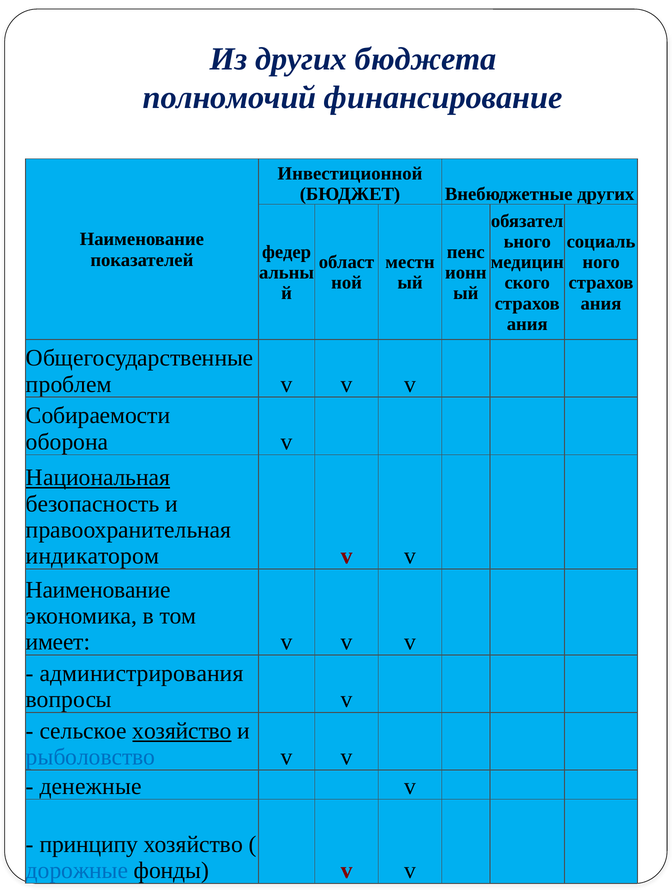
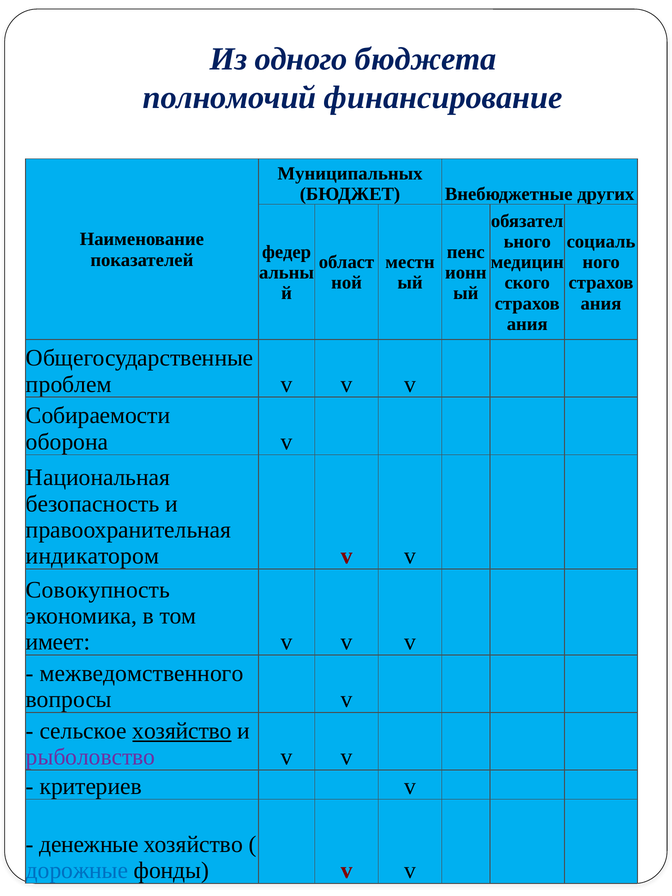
Из других: других -> одного
Инвестиционной: Инвестиционной -> Муниципальных
Национальная underline: present -> none
Наименование at (98, 590): Наименование -> Совокупность
администрирования: администрирования -> межведомственного
рыболовство colour: blue -> purple
денежные: денежные -> критериев
принципу: принципу -> денежные
